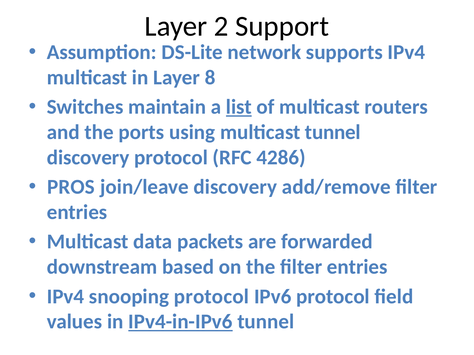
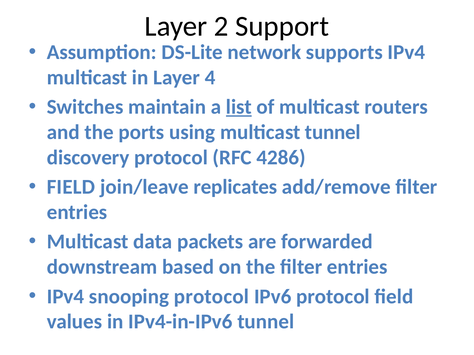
8: 8 -> 4
PROS at (71, 187): PROS -> FIELD
join/leave discovery: discovery -> replicates
IPv4-in-IPv6 underline: present -> none
